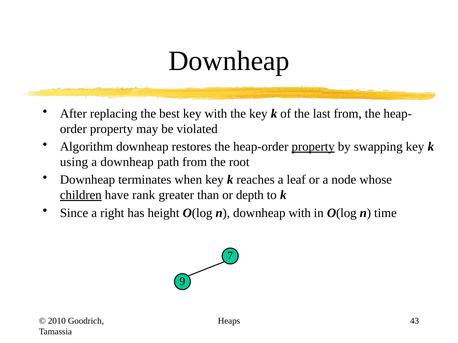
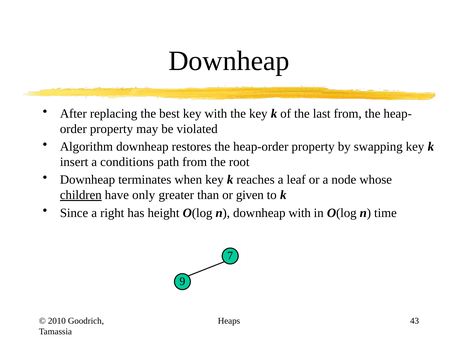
property at (313, 147) underline: present -> none
using: using -> insert
a downheap: downheap -> conditions
rank: rank -> only
depth: depth -> given
